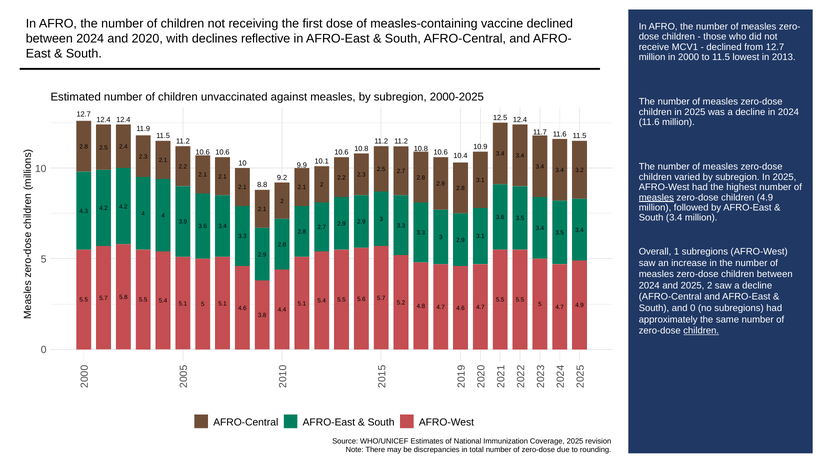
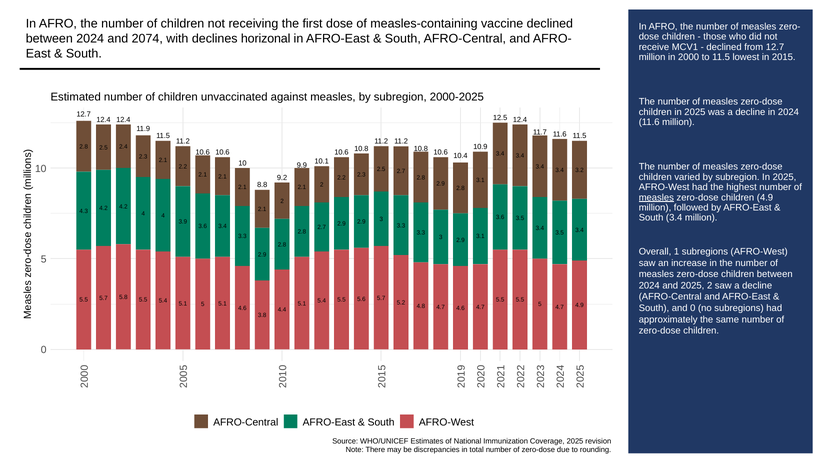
2020: 2020 -> 2074
reflective: reflective -> horizonal
2013: 2013 -> 2015
children at (701, 331) underline: present -> none
